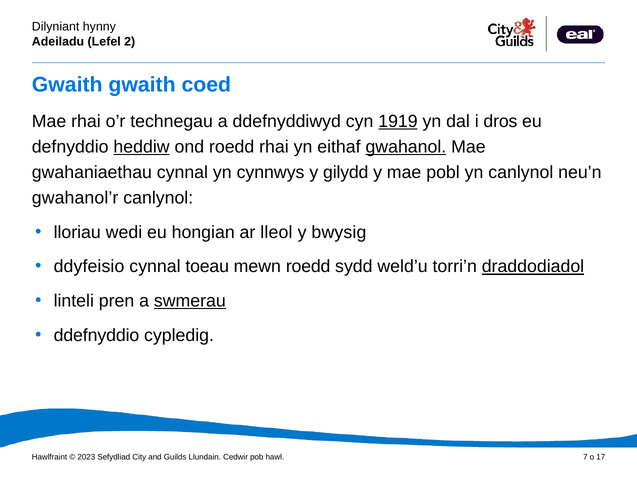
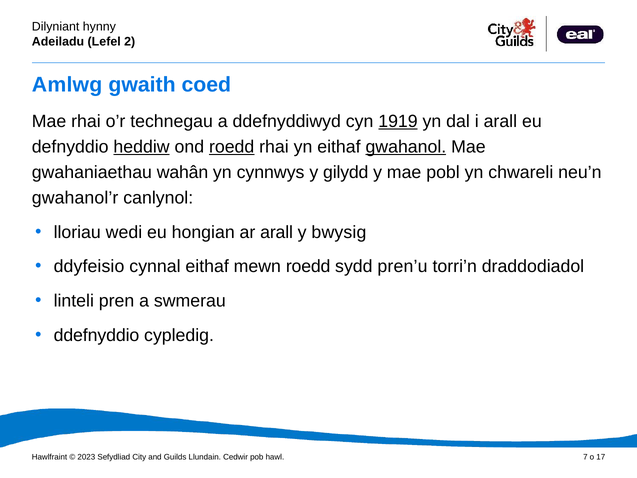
Gwaith at (67, 84): Gwaith -> Amlwg
i dros: dros -> arall
roedd at (232, 147) underline: none -> present
gwahaniaethau cynnal: cynnal -> wahân
yn canlynol: canlynol -> chwareli
ar lleol: lleol -> arall
cynnal toeau: toeau -> eithaf
weld’u: weld’u -> pren’u
draddodiadol underline: present -> none
swmerau underline: present -> none
